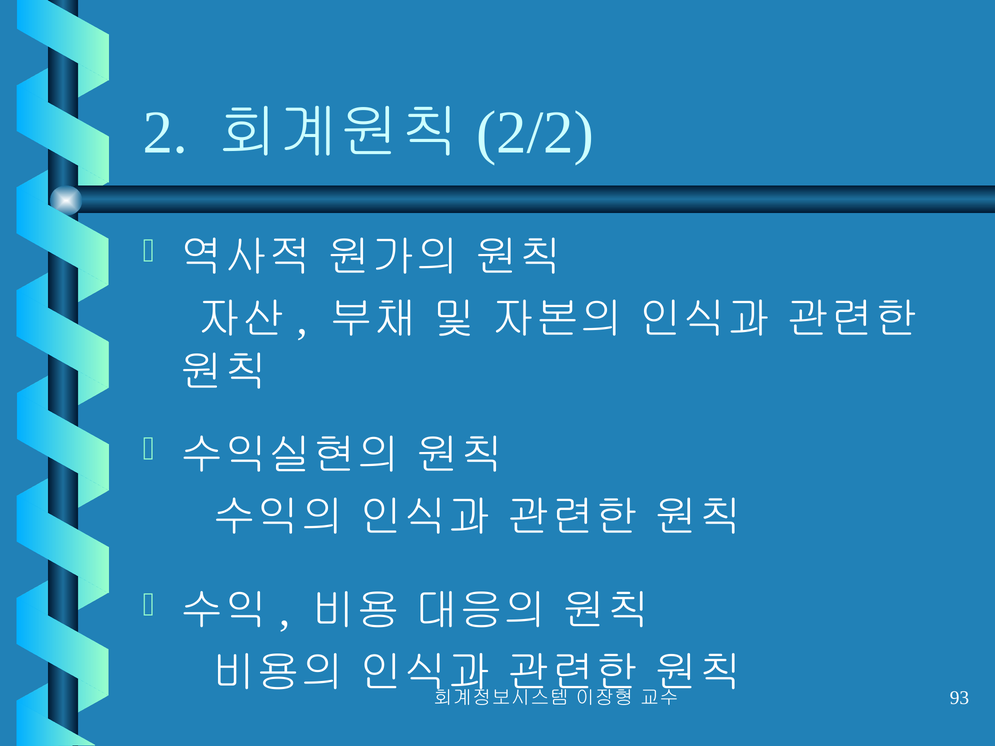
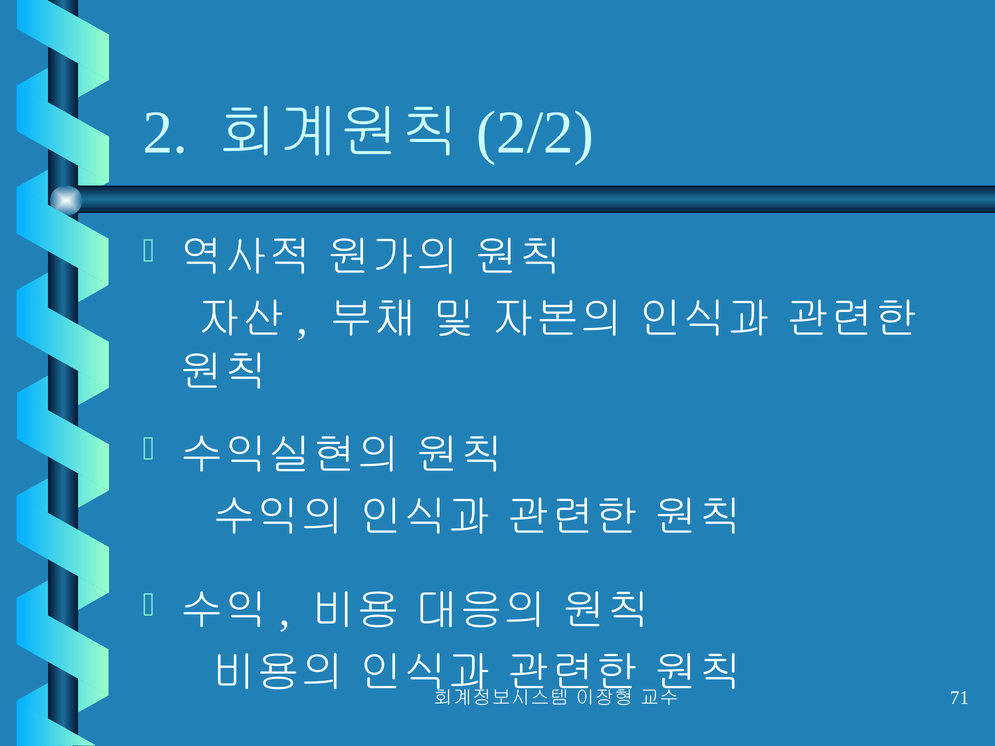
93: 93 -> 71
